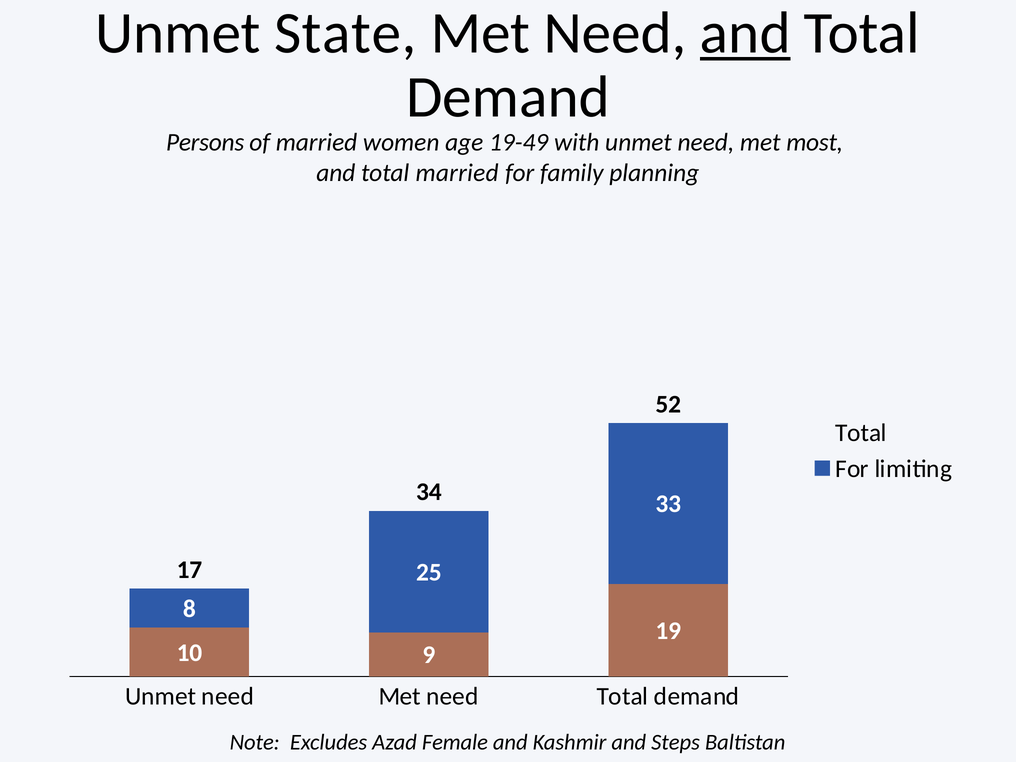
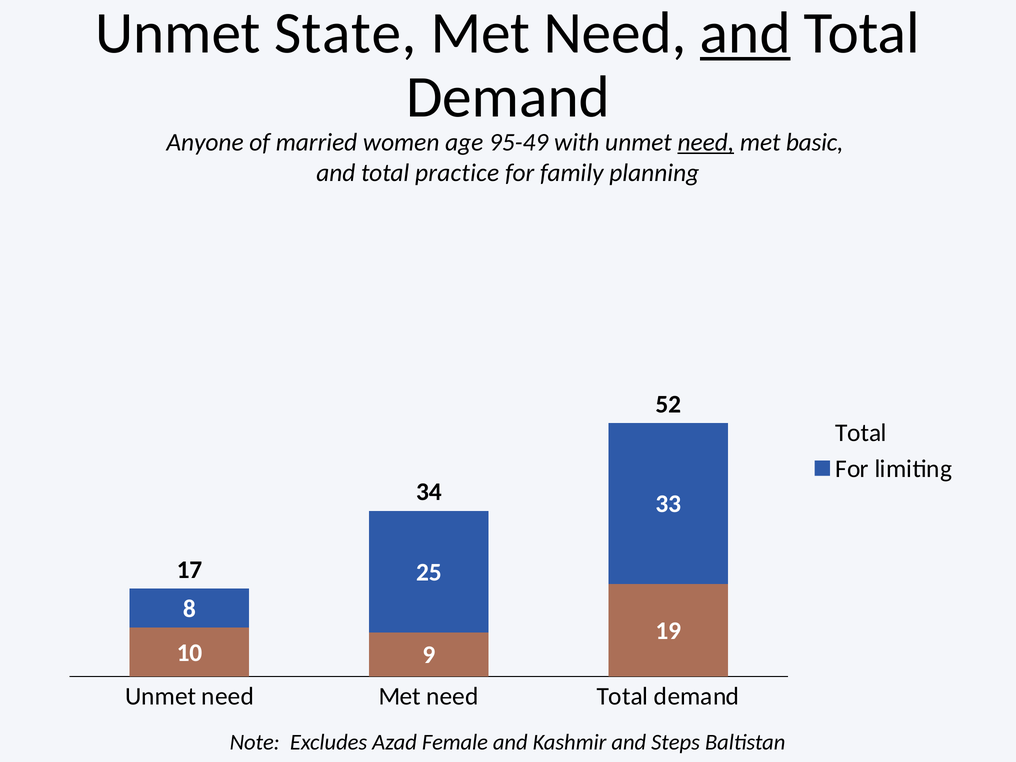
Persons: Persons -> Anyone
19-49: 19-49 -> 95-49
need at (706, 142) underline: none -> present
most: most -> basic
total married: married -> practice
